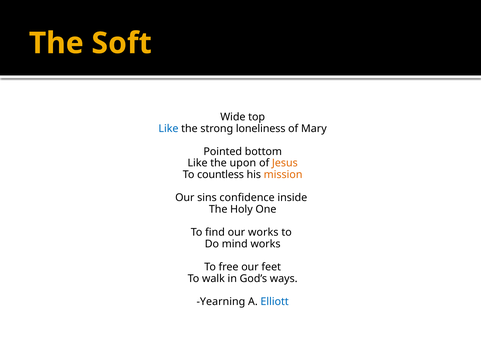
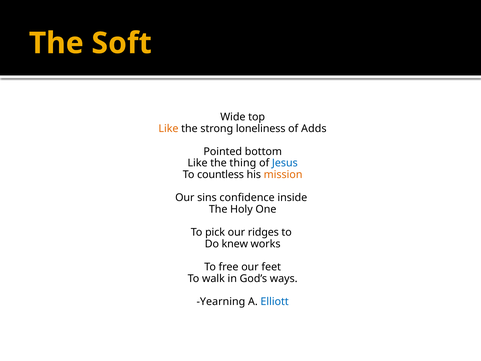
Like at (168, 128) colour: blue -> orange
Mary: Mary -> Adds
upon: upon -> thing
Jesus colour: orange -> blue
find: find -> pick
our works: works -> ridges
mind: mind -> knew
